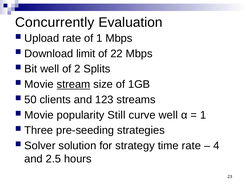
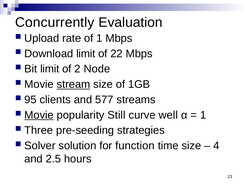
Bit well: well -> limit
Splits: Splits -> Node
50: 50 -> 95
123: 123 -> 577
Movie at (39, 115) underline: none -> present
strategy: strategy -> function
time rate: rate -> size
